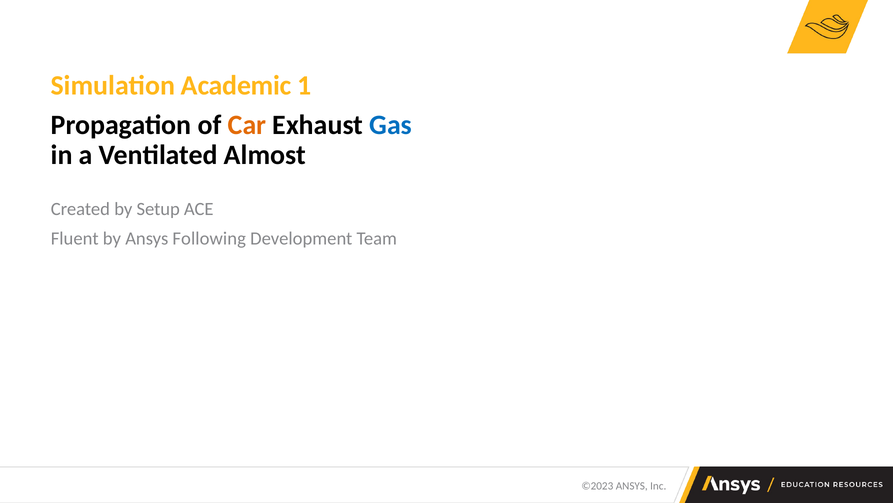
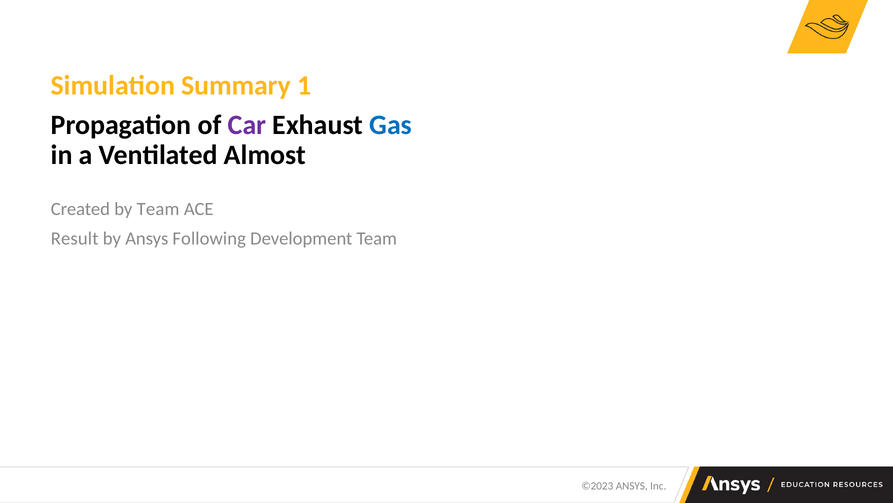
Academic: Academic -> Summary
Car colour: orange -> purple
by Setup: Setup -> Team
Fluent: Fluent -> Result
